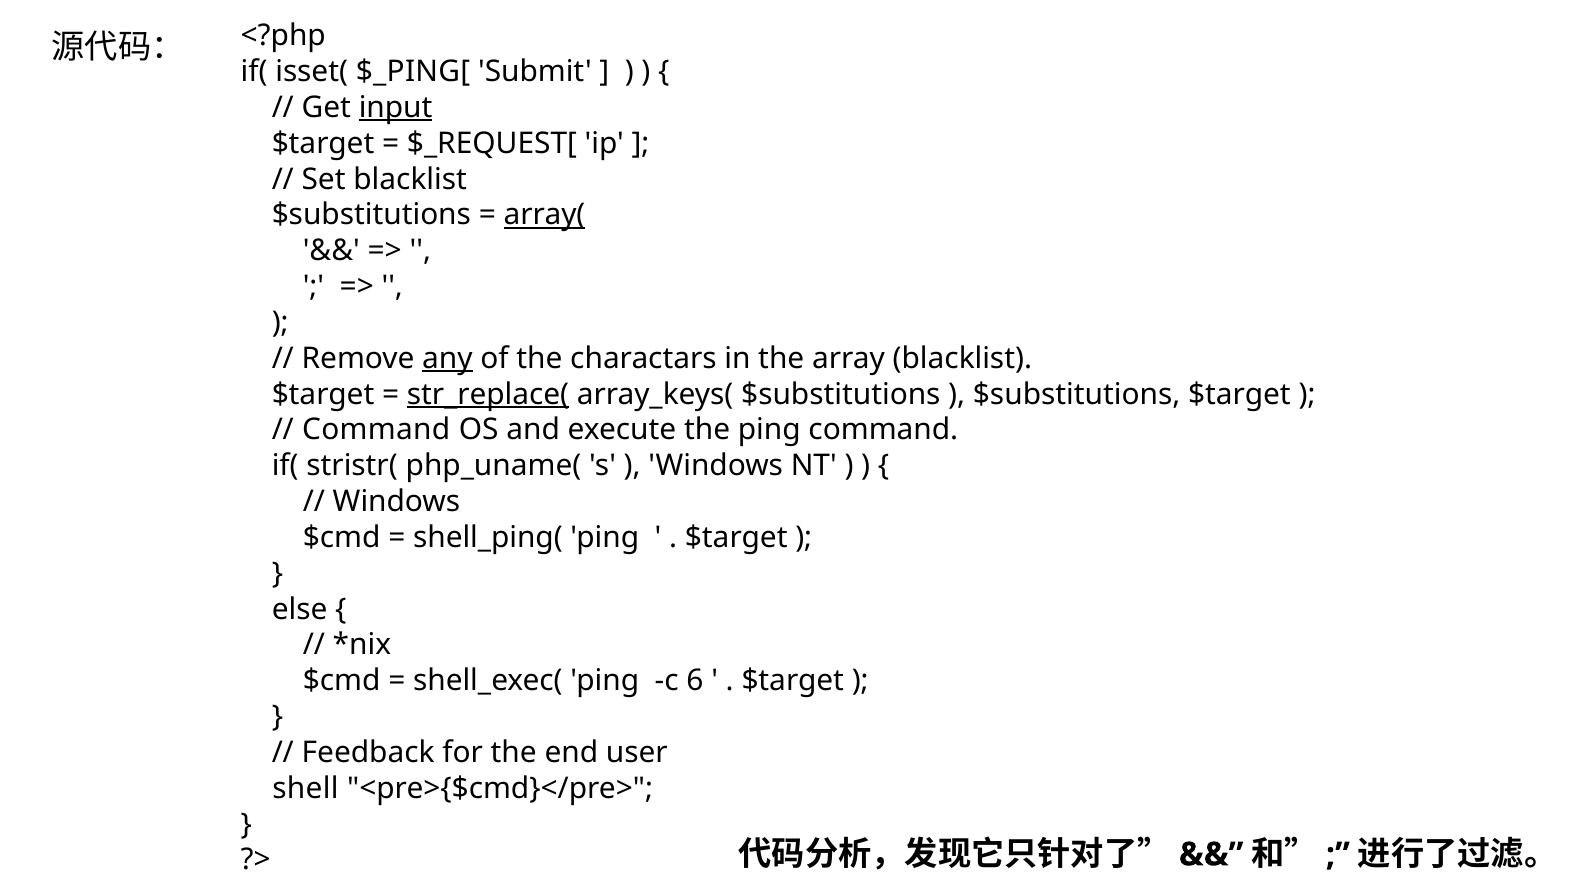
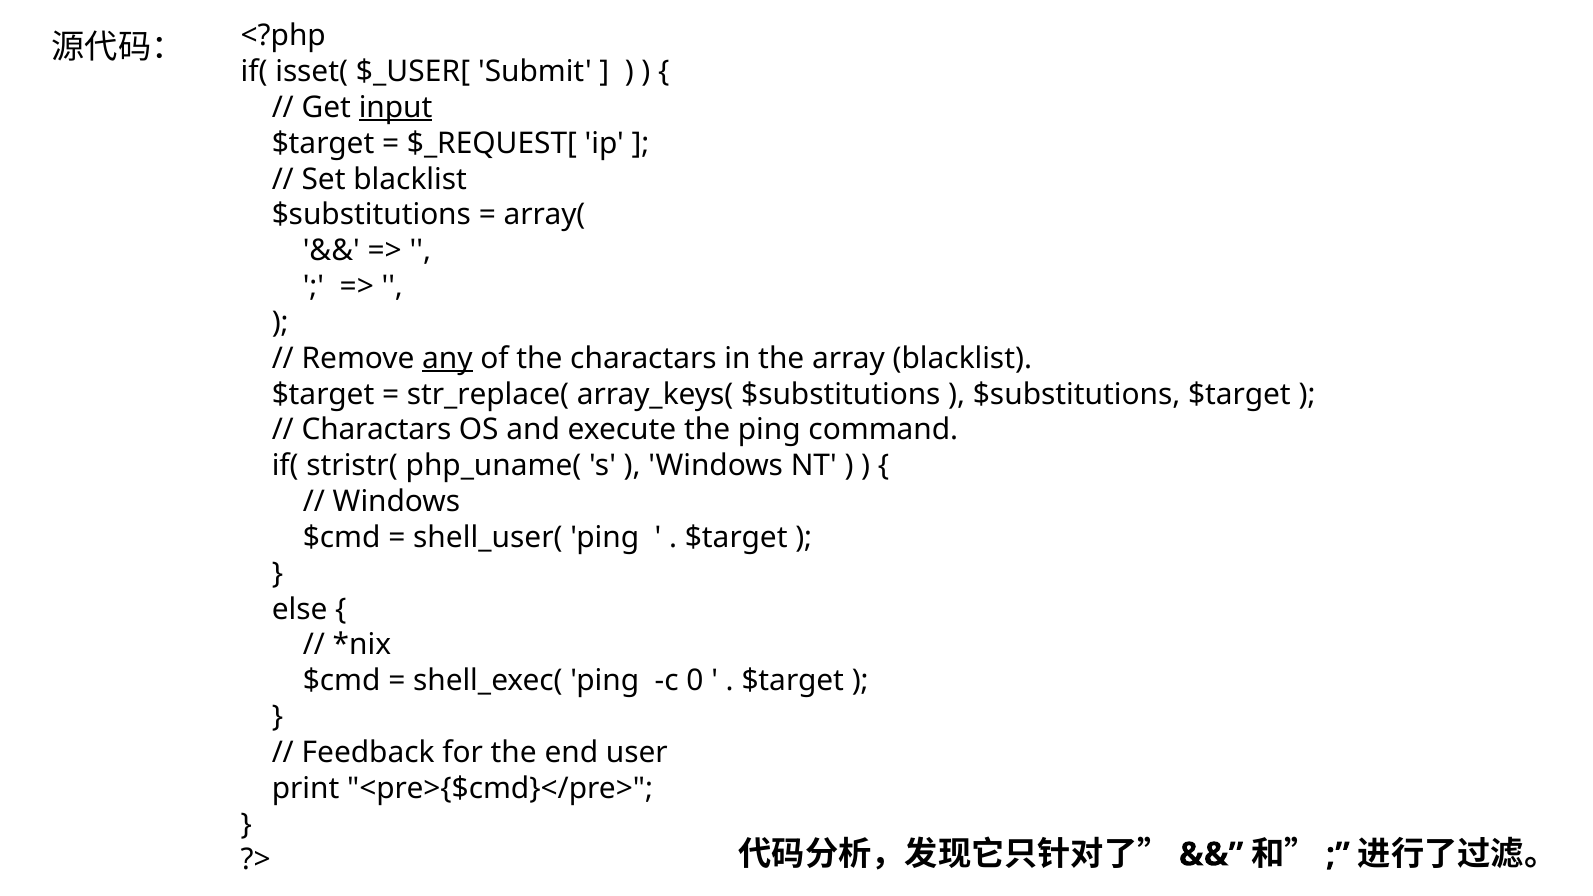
$_PING[: $_PING[ -> $_USER[
array( underline: present -> none
str_replace( underline: present -> none
Command at (376, 430): Command -> Charactars
shell_ping(: shell_ping( -> shell_user(
6: 6 -> 0
shell: shell -> print
